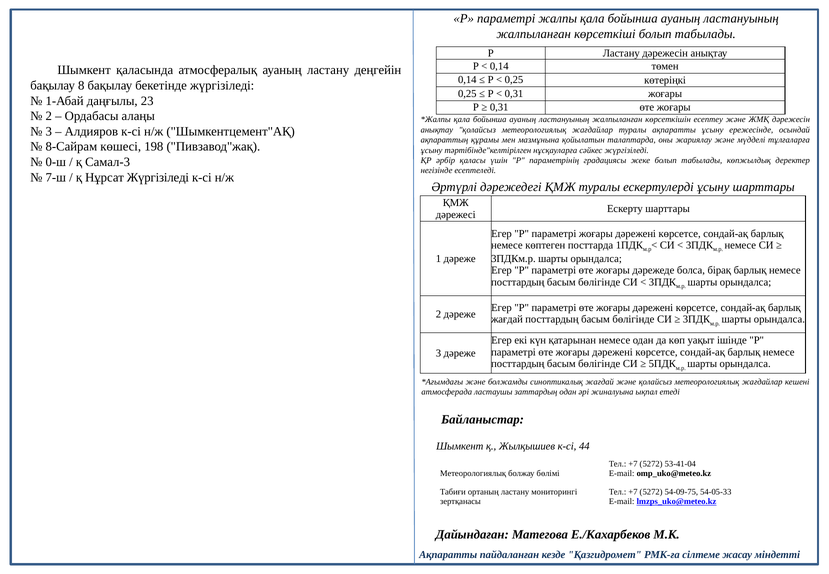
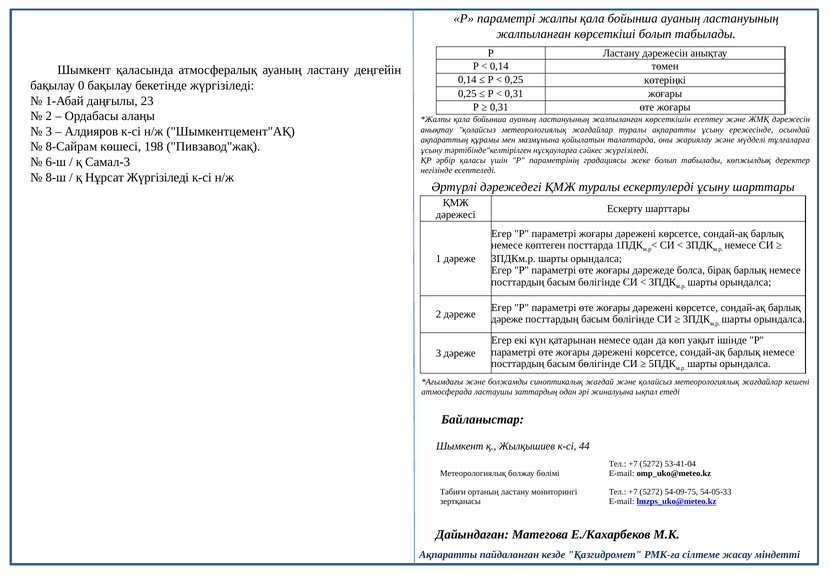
8: 8 -> 0
0-ш: 0-ш -> 6-ш
7-ш: 7-ш -> 8-ш
жағдай at (507, 319): жағдай -> дәреже
